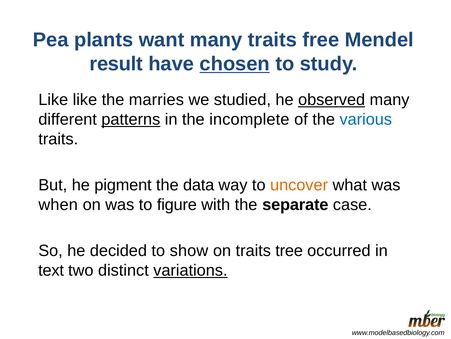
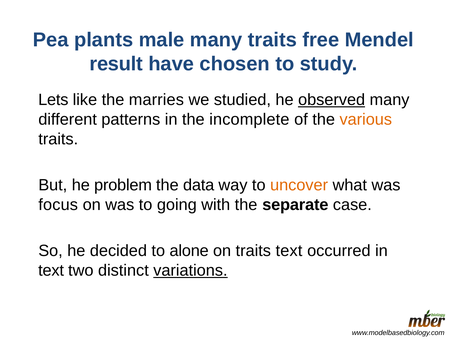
want: want -> male
chosen underline: present -> none
Like at (53, 100): Like -> Lets
patterns underline: present -> none
various colour: blue -> orange
pigment: pigment -> problem
when: when -> focus
figure: figure -> going
show: show -> alone
traits tree: tree -> text
